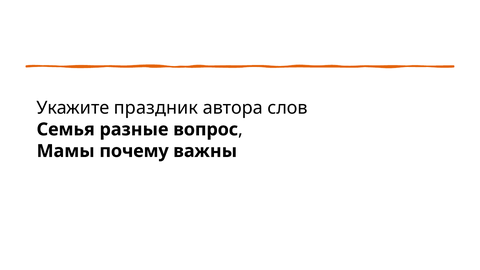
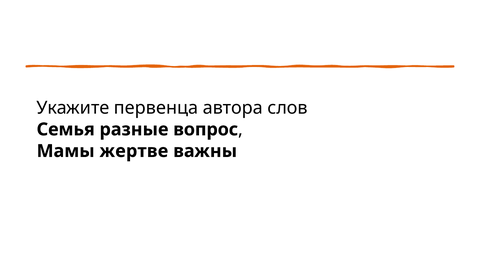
праздник: праздник -> первенца
почему: почему -> жертве
